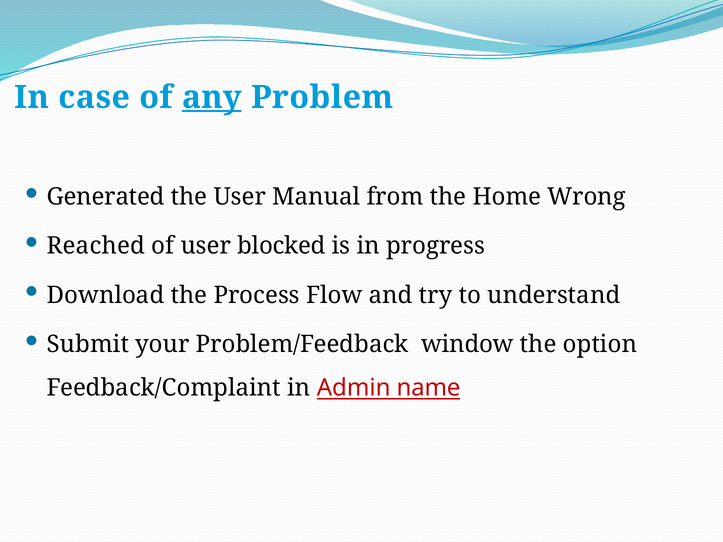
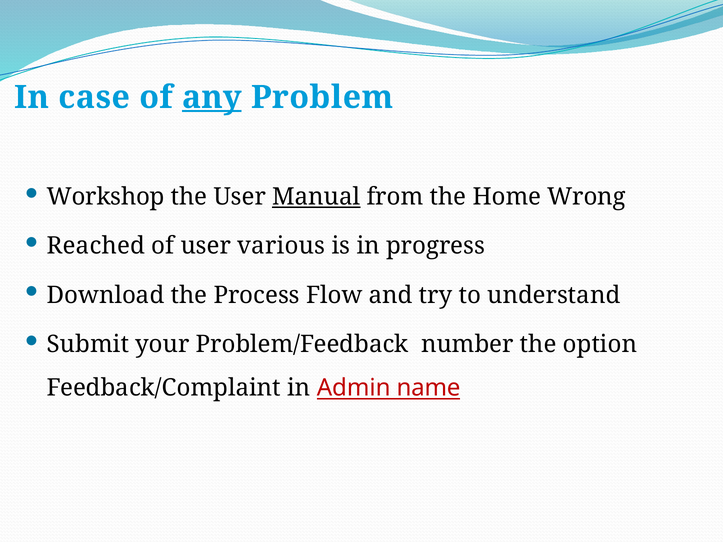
Generated: Generated -> Workshop
Manual underline: none -> present
blocked: blocked -> various
window: window -> number
